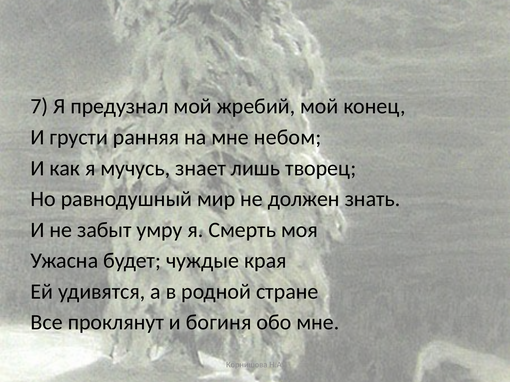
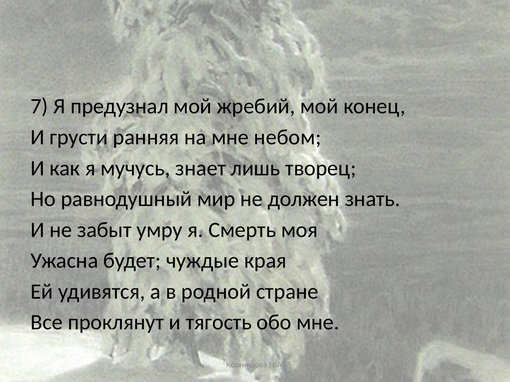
богиня: богиня -> тягость
